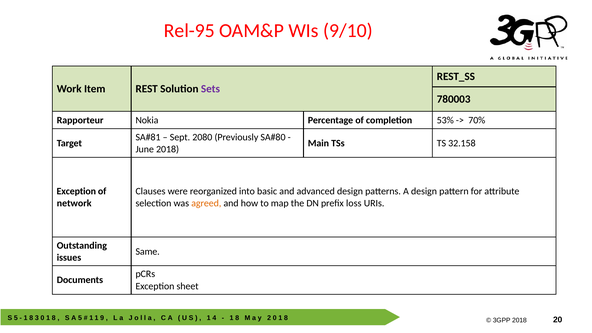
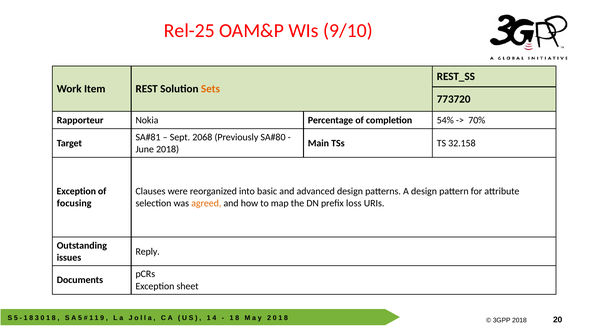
Rel-95: Rel-95 -> Rel-25
Sets colour: purple -> orange
780003: 780003 -> 773720
53%: 53% -> 54%
2080: 2080 -> 2068
network: network -> focusing
Same: Same -> Reply
